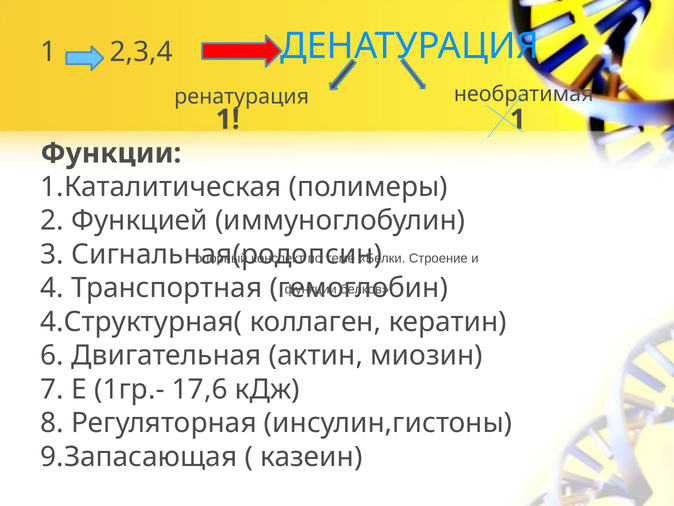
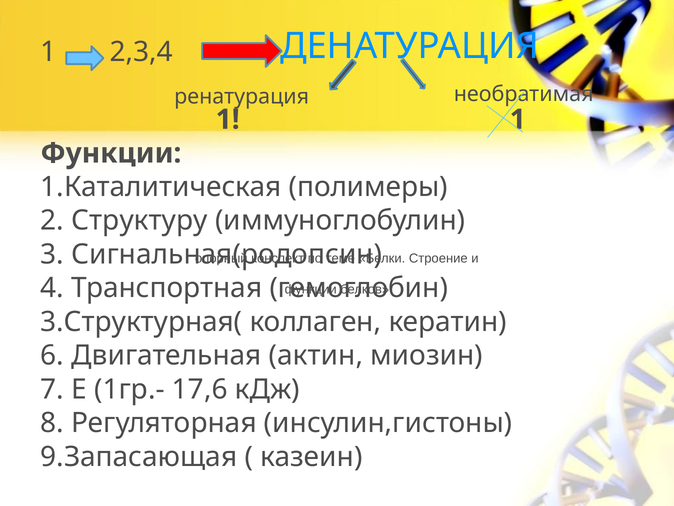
Функцией: Функцией -> Структуру
4.Структурная(: 4.Структурная( -> 3.Структурная(
